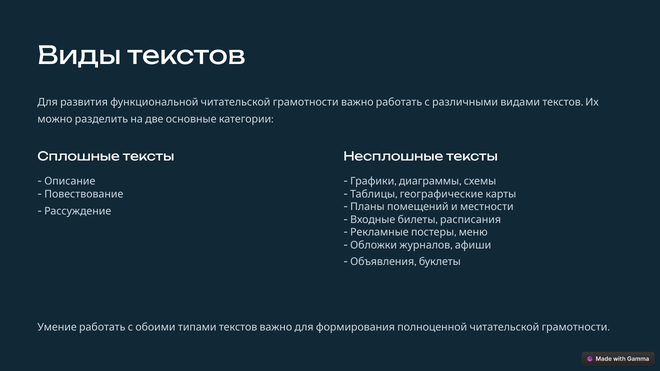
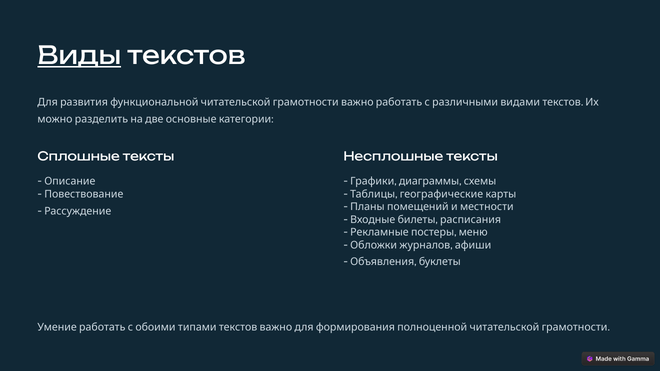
Виды underline: none -> present
